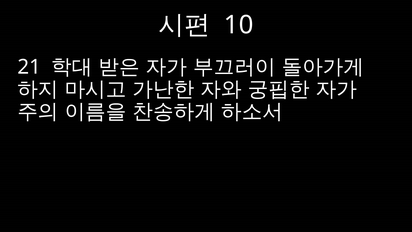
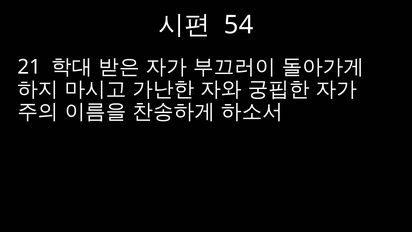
10: 10 -> 54
